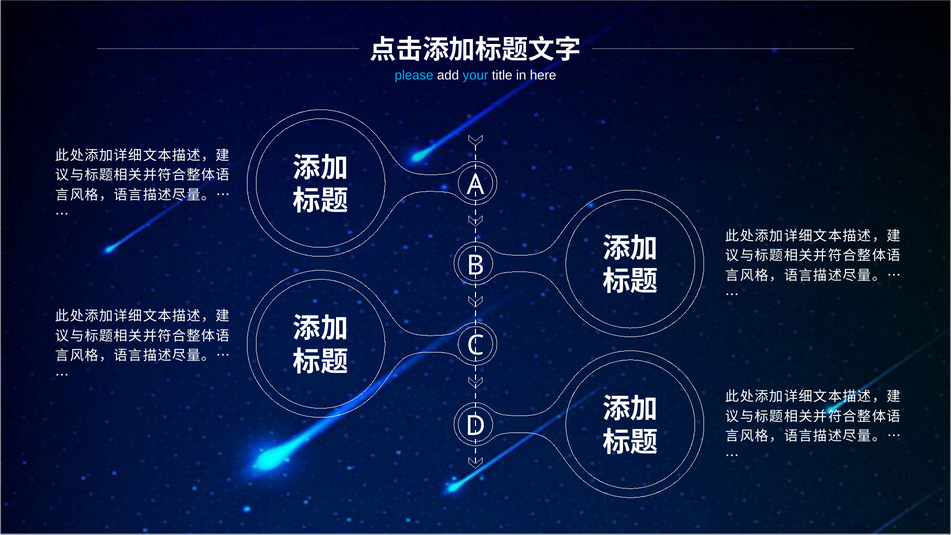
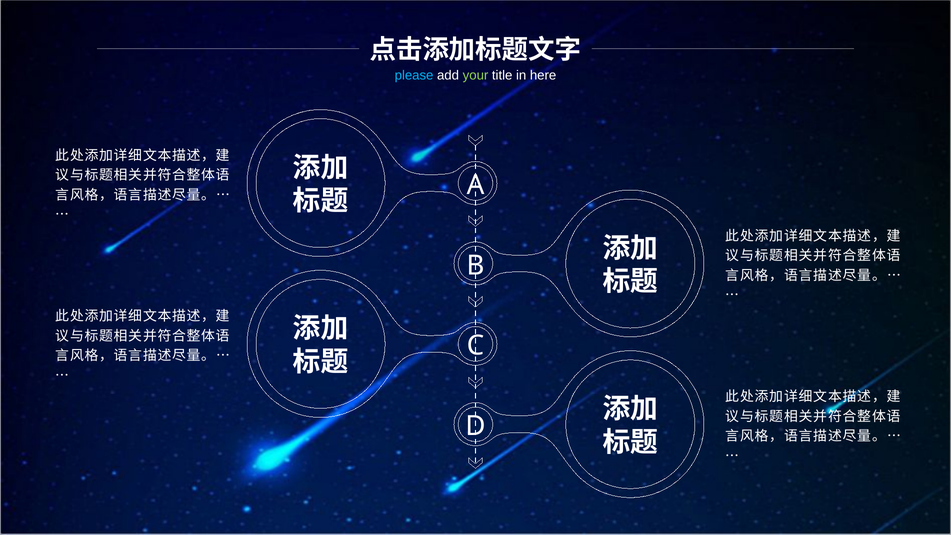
your colour: light blue -> light green
